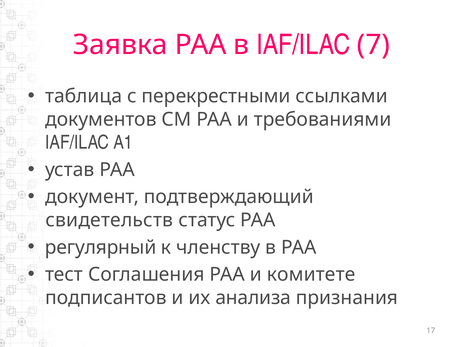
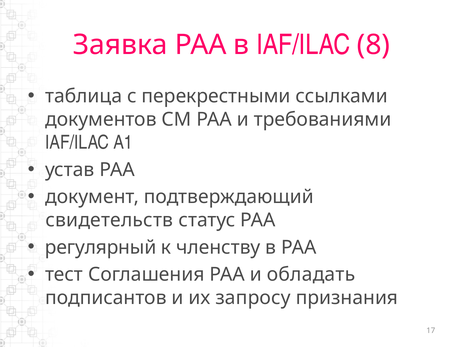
7: 7 -> 8
комитете: комитете -> обладать
анализа: анализа -> запросу
